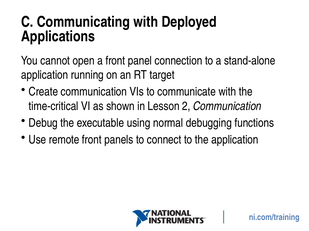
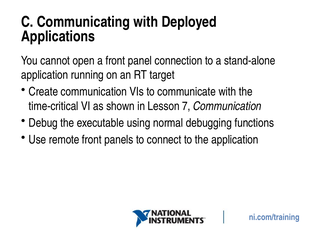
2: 2 -> 7
